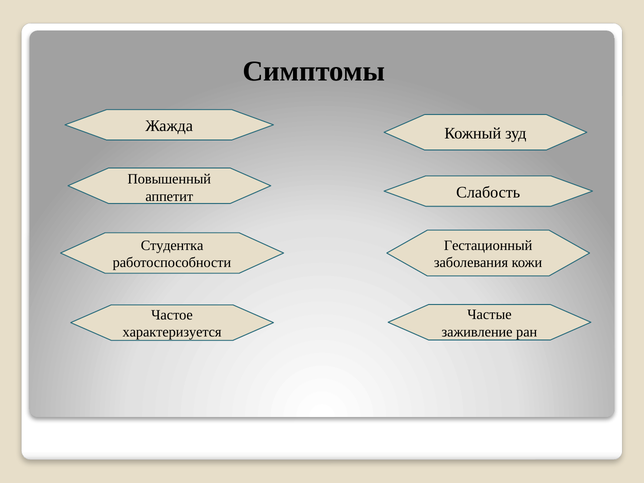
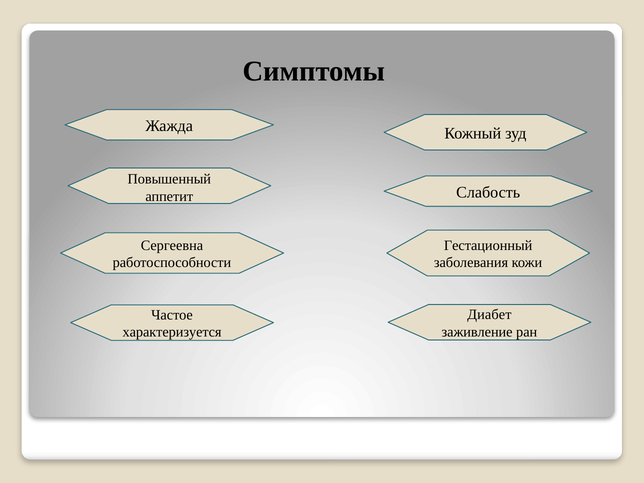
Студентка: Студентка -> Сергеевна
Частые: Частые -> Диабет
